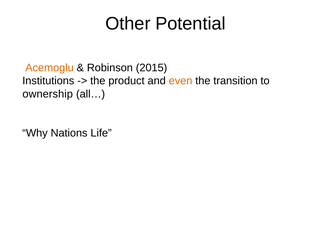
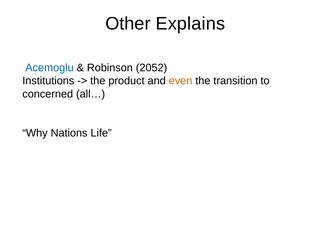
Potential: Potential -> Explains
Acemoglu colour: orange -> blue
2015: 2015 -> 2052
ownership: ownership -> concerned
